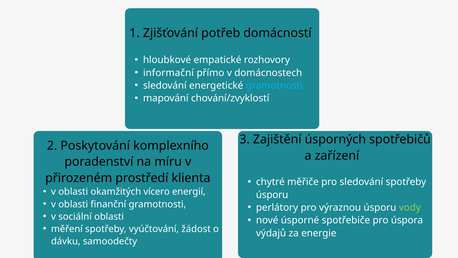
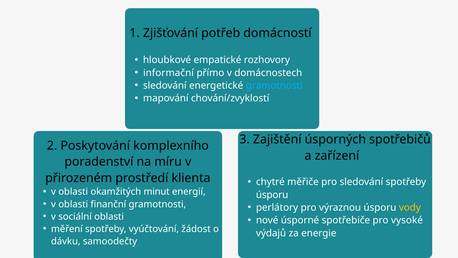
vícero: vícero -> minut
vody colour: light green -> yellow
úspora: úspora -> vysoké
